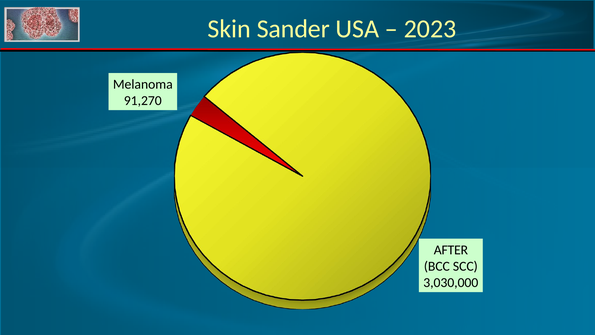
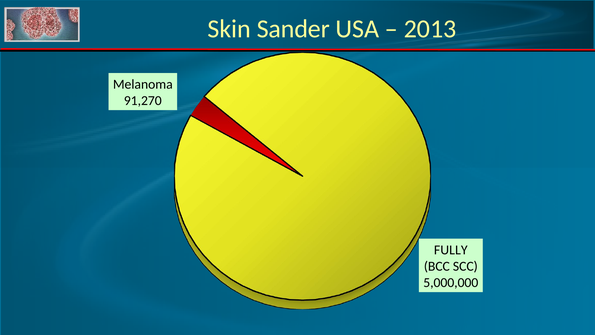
2023: 2023 -> 2013
AFTER: AFTER -> FULLY
3,030,000: 3,030,000 -> 5,000,000
